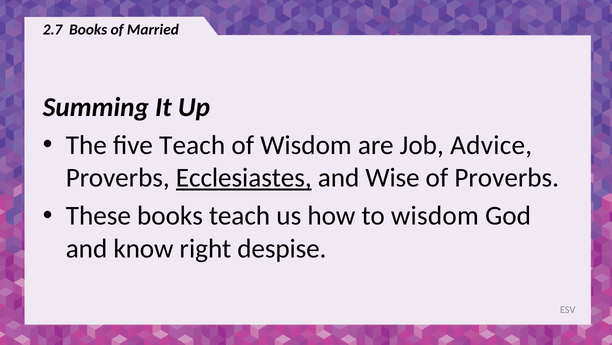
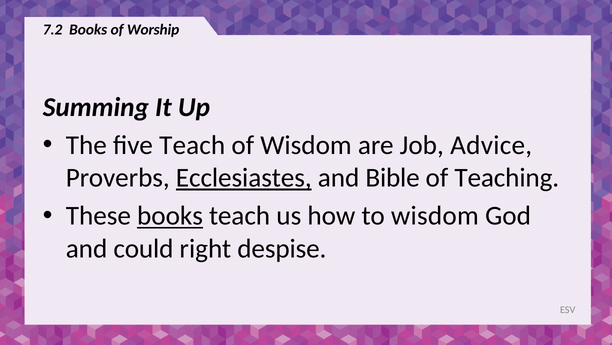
2.7: 2.7 -> 7.2
Married: Married -> Worship
Wise: Wise -> Bible
of Proverbs: Proverbs -> Teaching
books at (170, 216) underline: none -> present
know: know -> could
